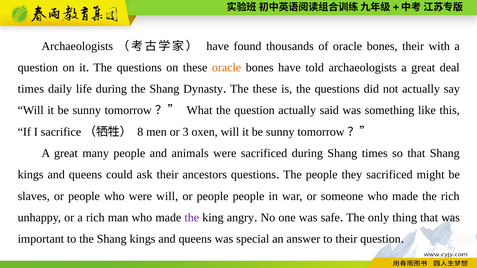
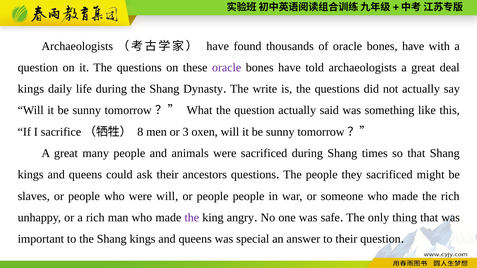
of oracle bones their: their -> have
oracle at (227, 68) colour: orange -> purple
times at (31, 89): times -> kings
The these: these -> write
